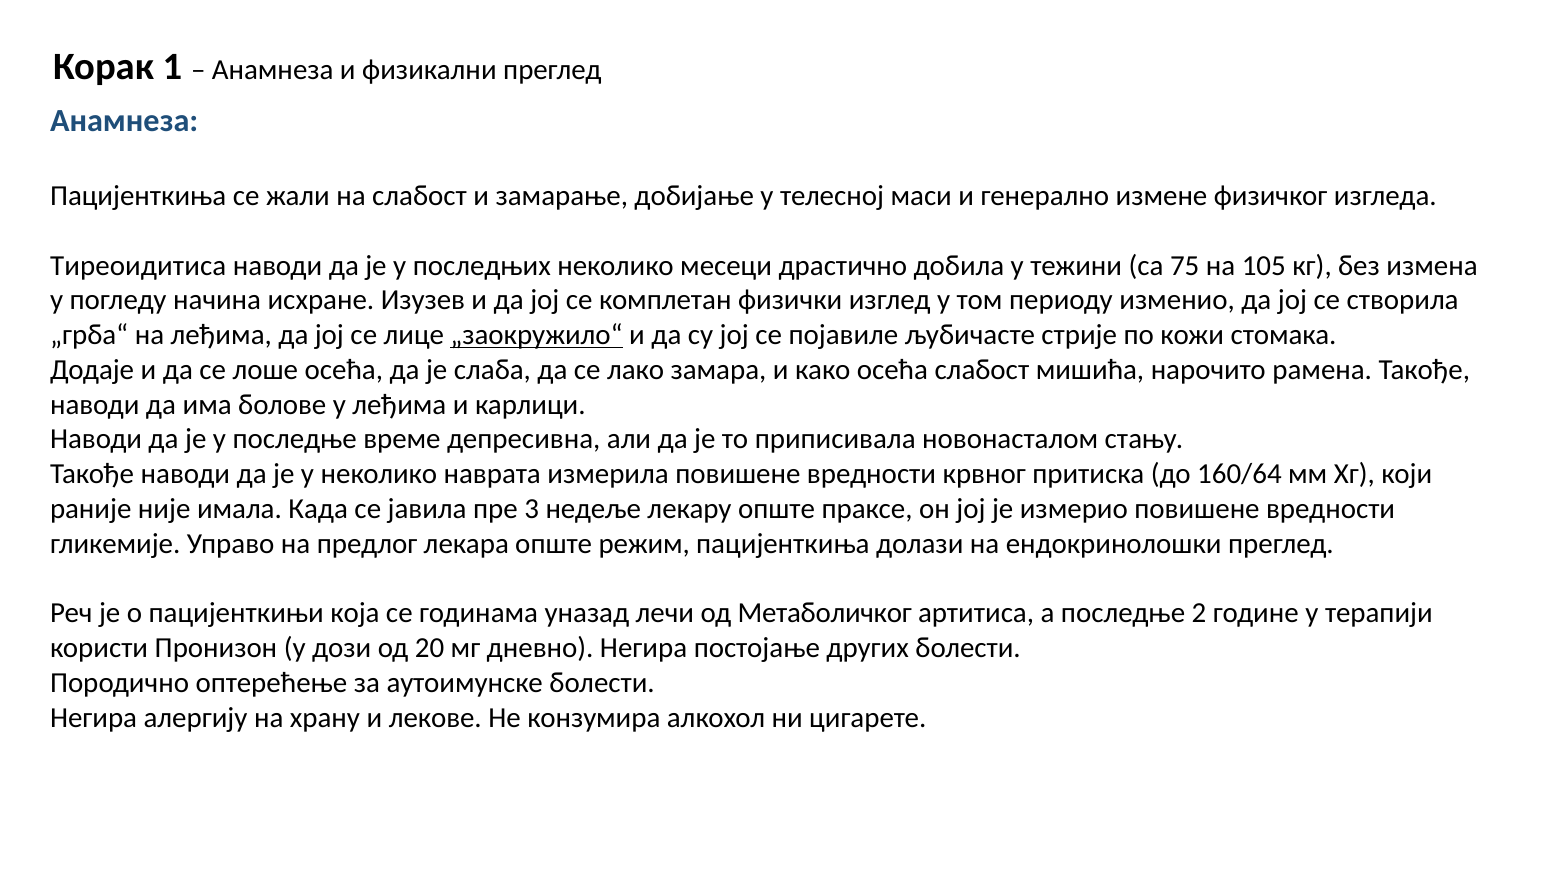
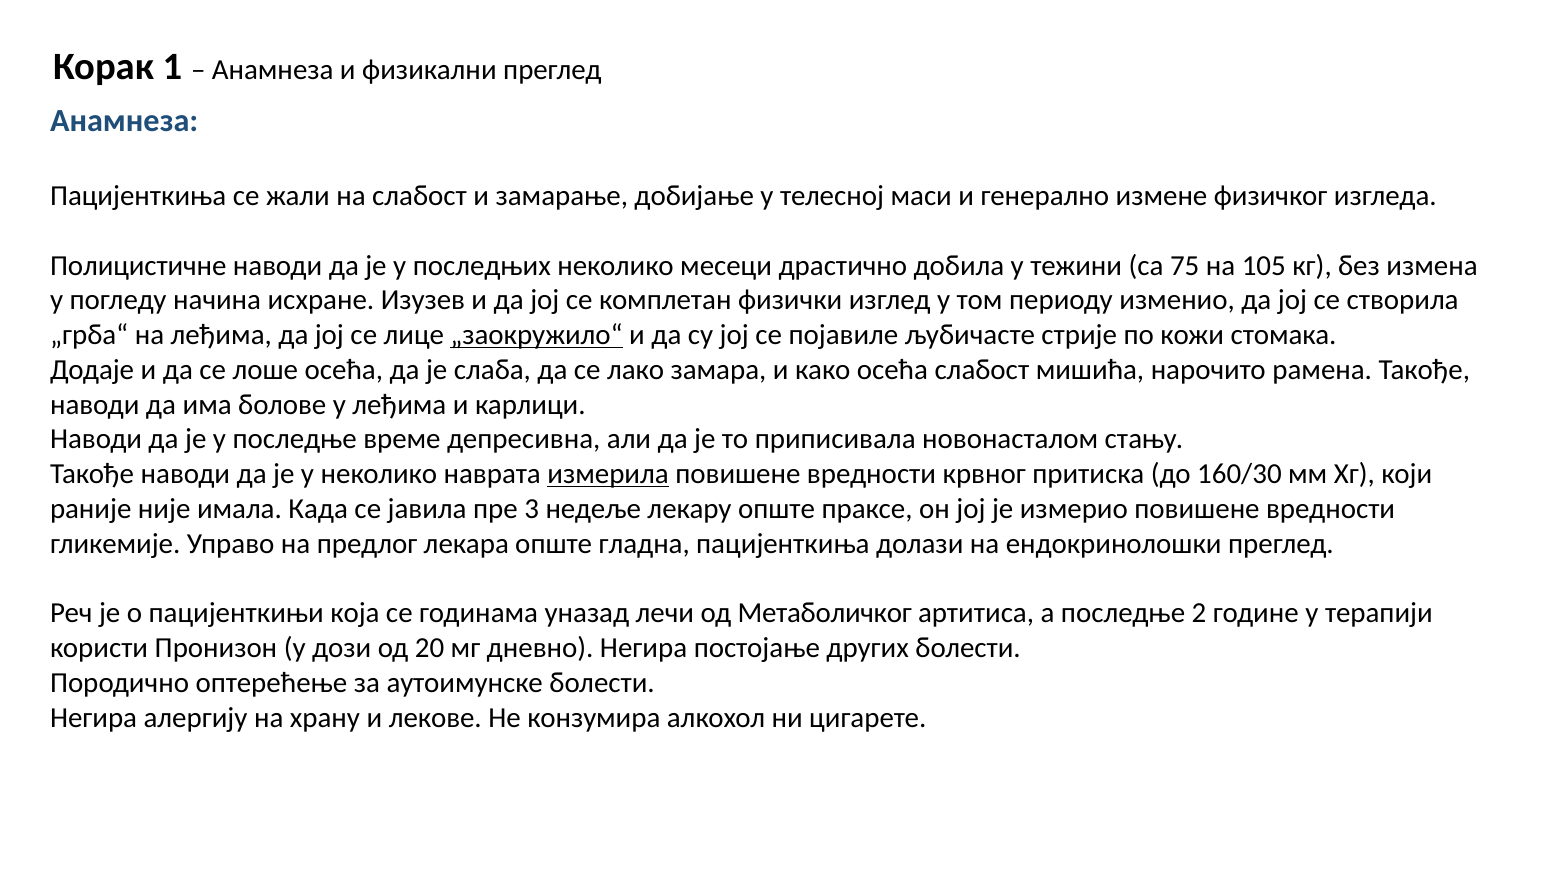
Тиреоидитиса: Тиреоидитиса -> Полицистичне
измерила underline: none -> present
160/64: 160/64 -> 160/30
режим: режим -> гладна
